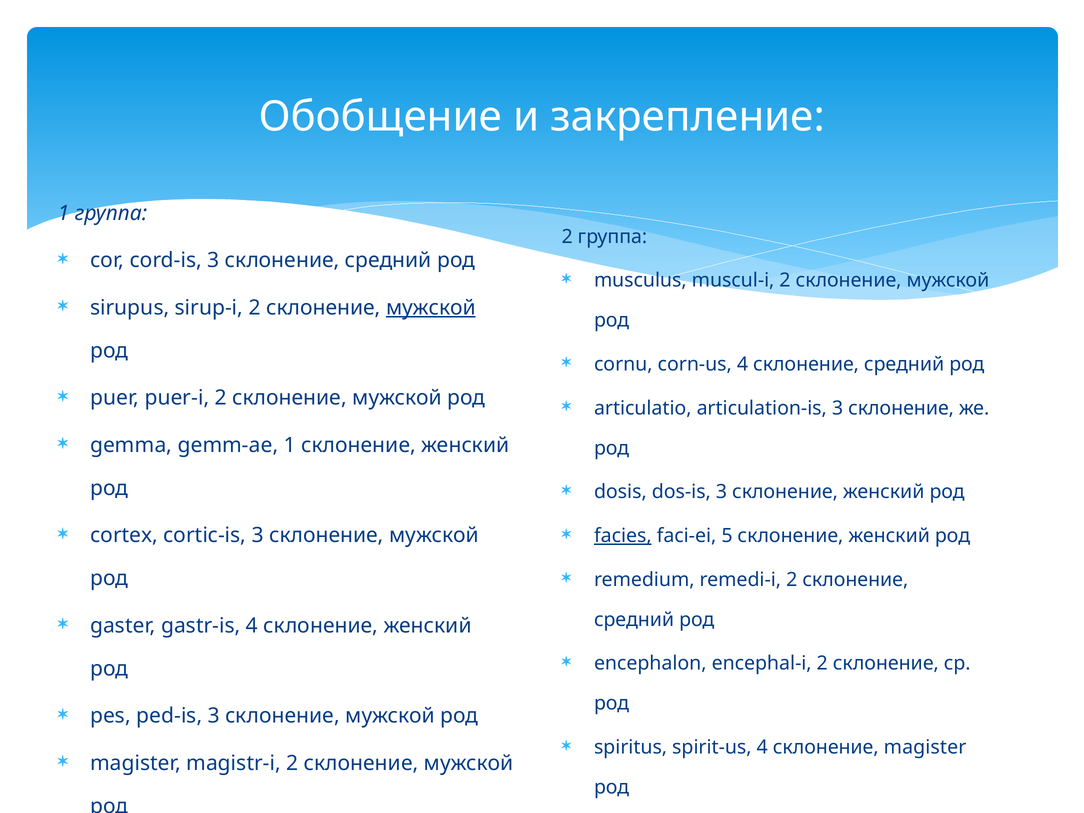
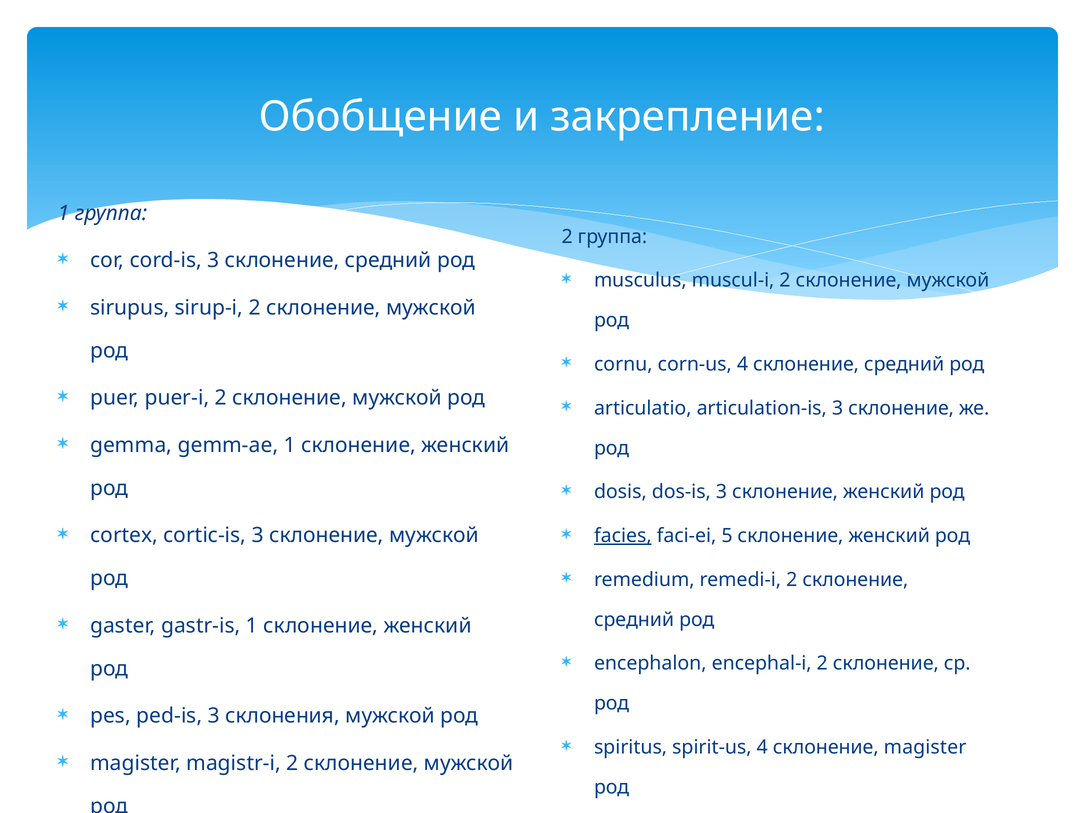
мужской at (431, 308) underline: present -> none
gastr-is 4: 4 -> 1
cклонение: cклонение -> склонения
